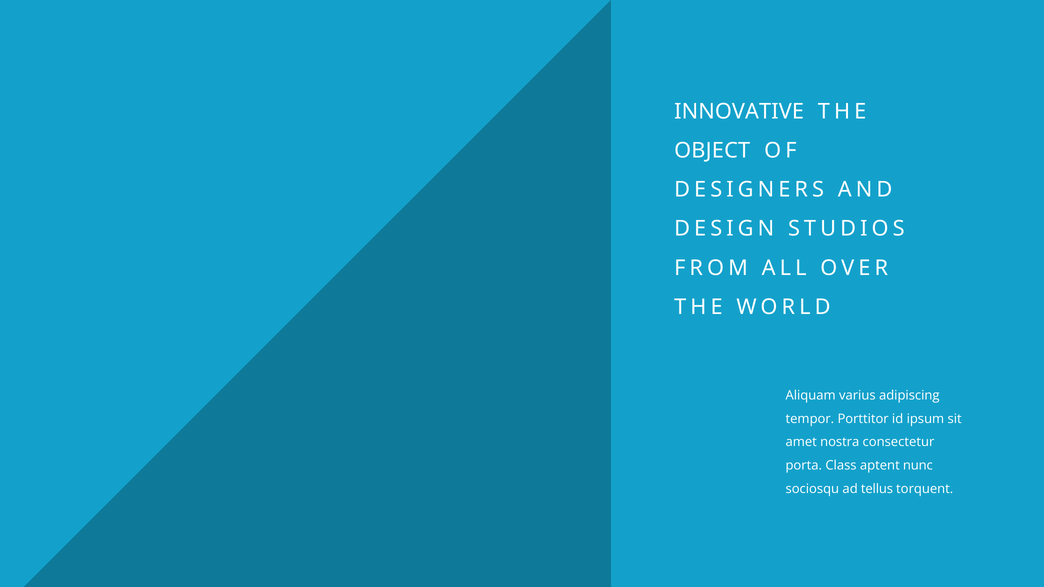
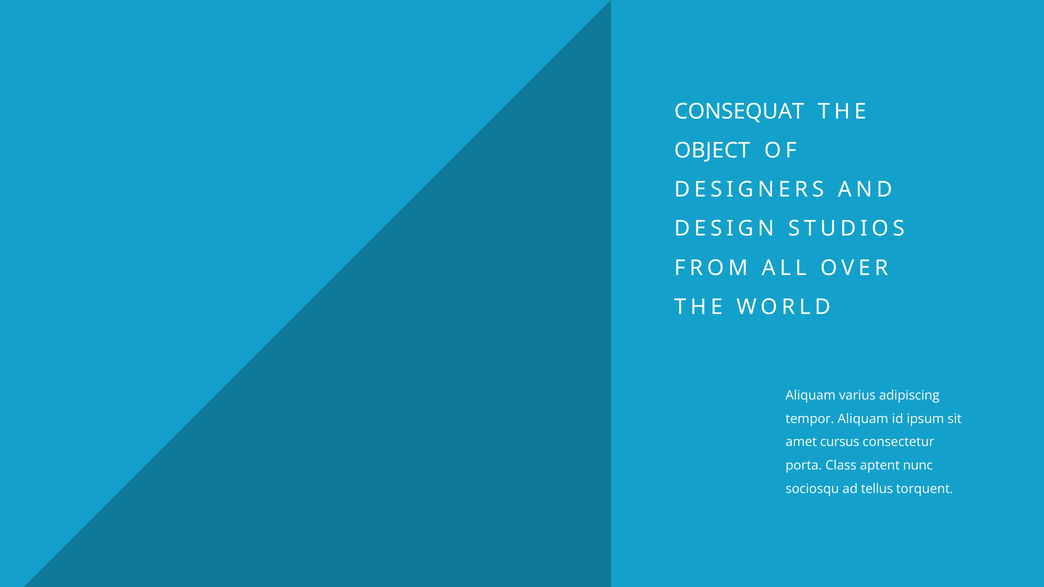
INNOVATIVE: INNOVATIVE -> CONSEQUAT
tempor Porttitor: Porttitor -> Aliquam
nostra: nostra -> cursus
